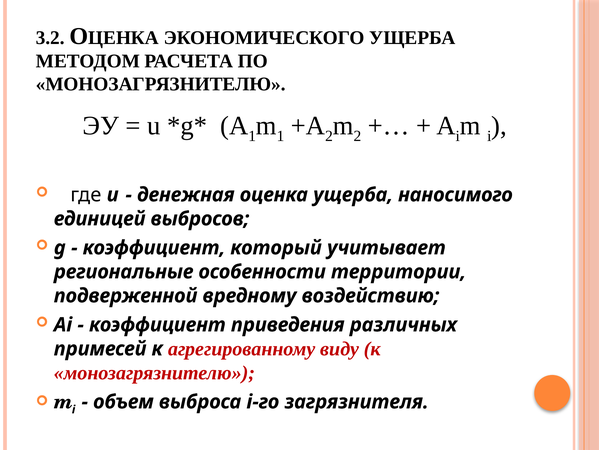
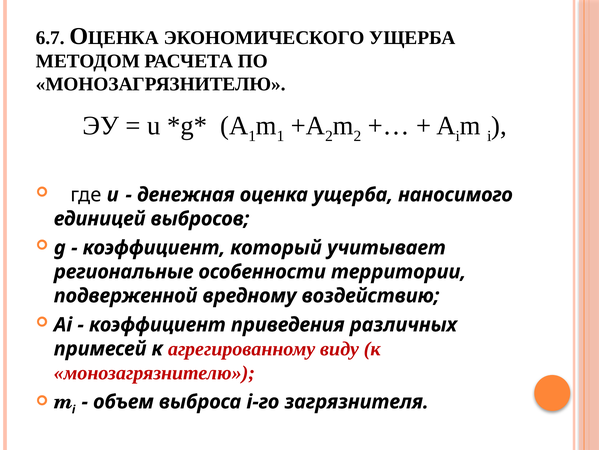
3.2: 3.2 -> 6.7
